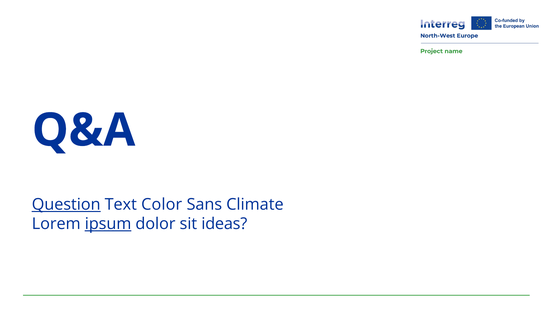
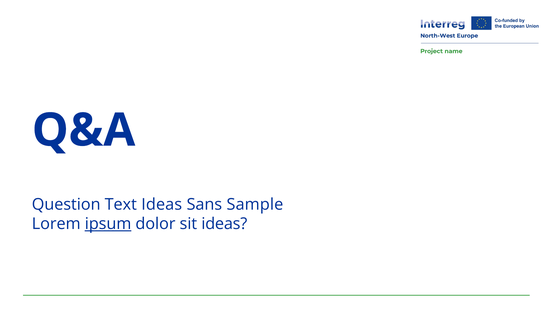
Question underline: present -> none
Text Color: Color -> Ideas
Climate: Climate -> Sample
